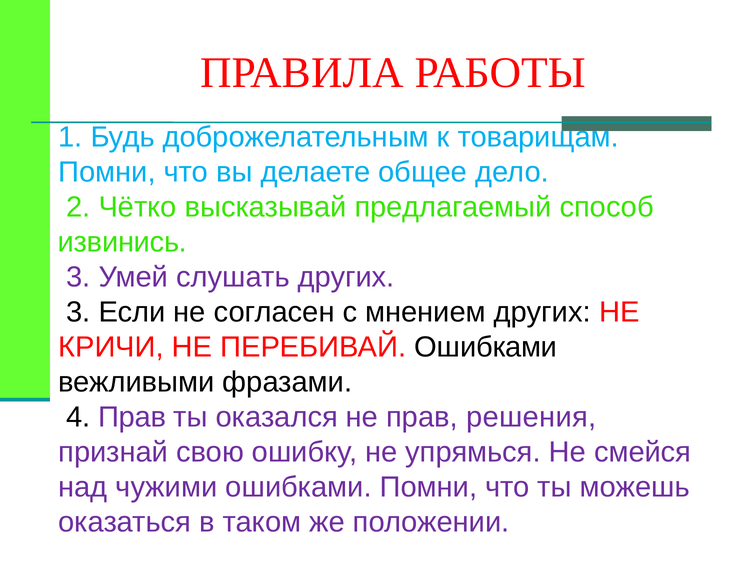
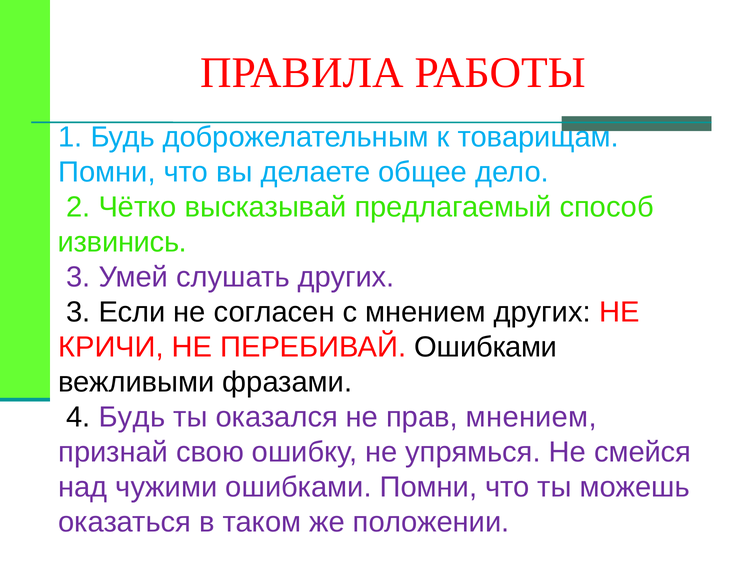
4 Прав: Прав -> Будь
прав решения: решения -> мнением
